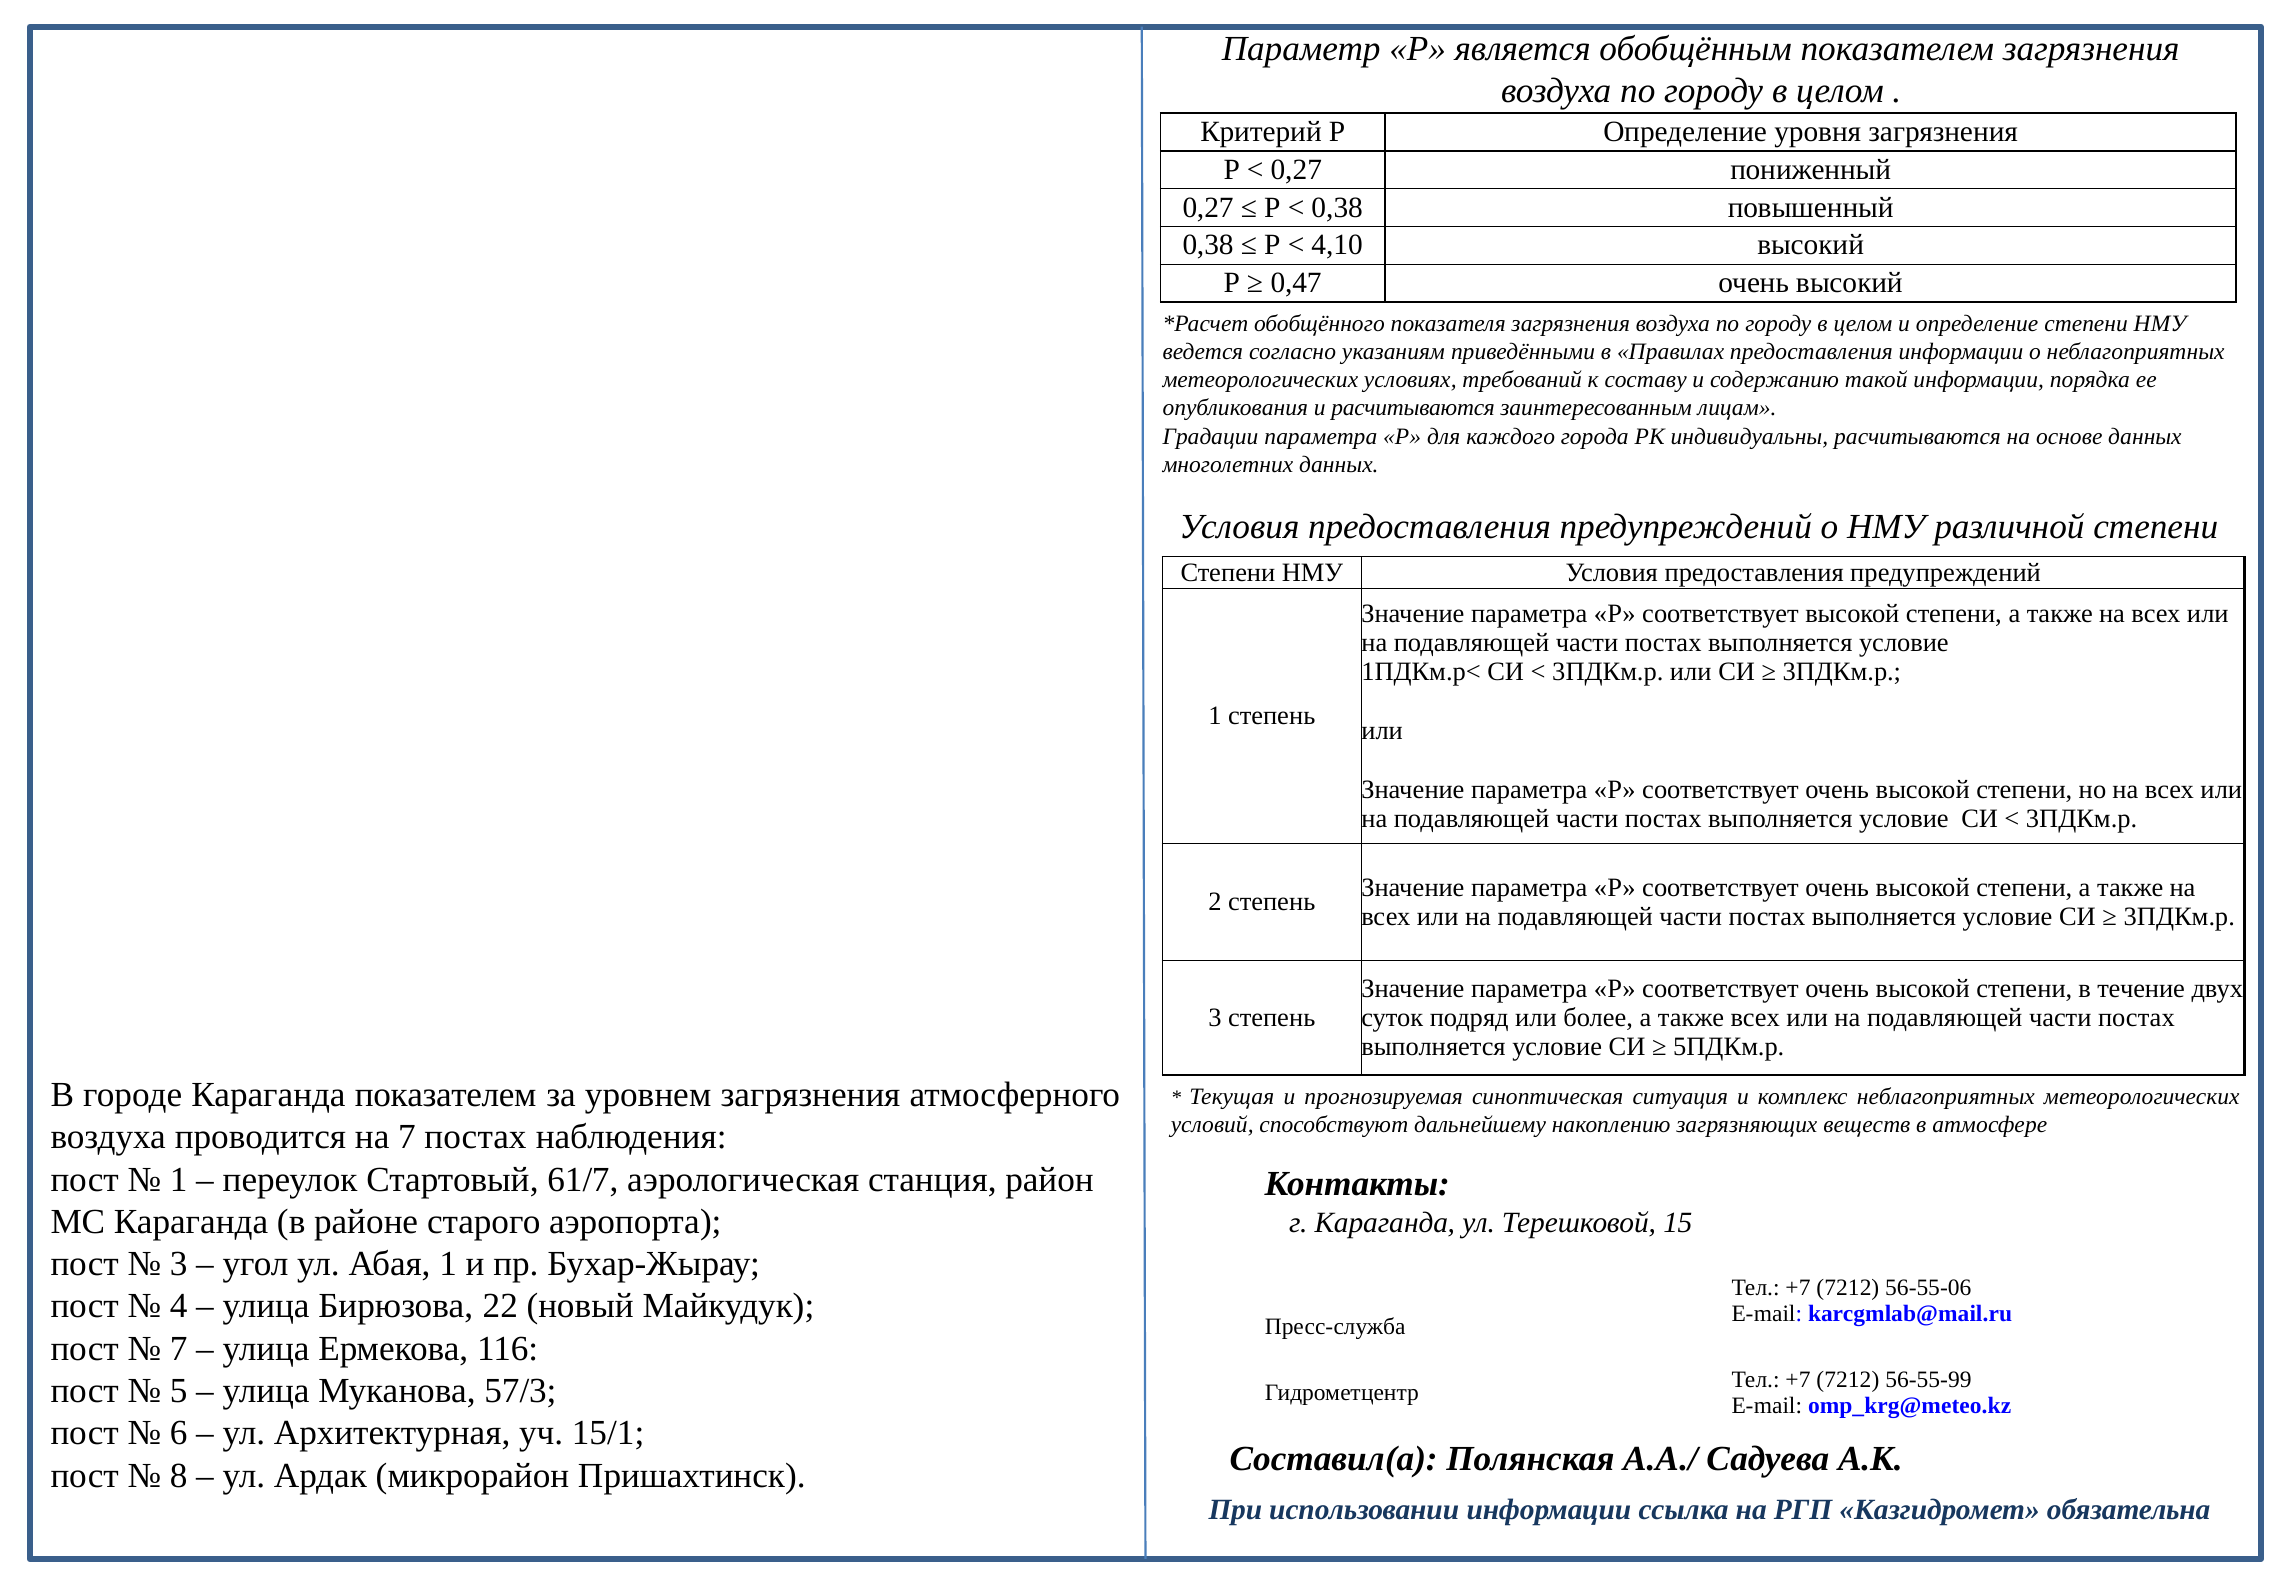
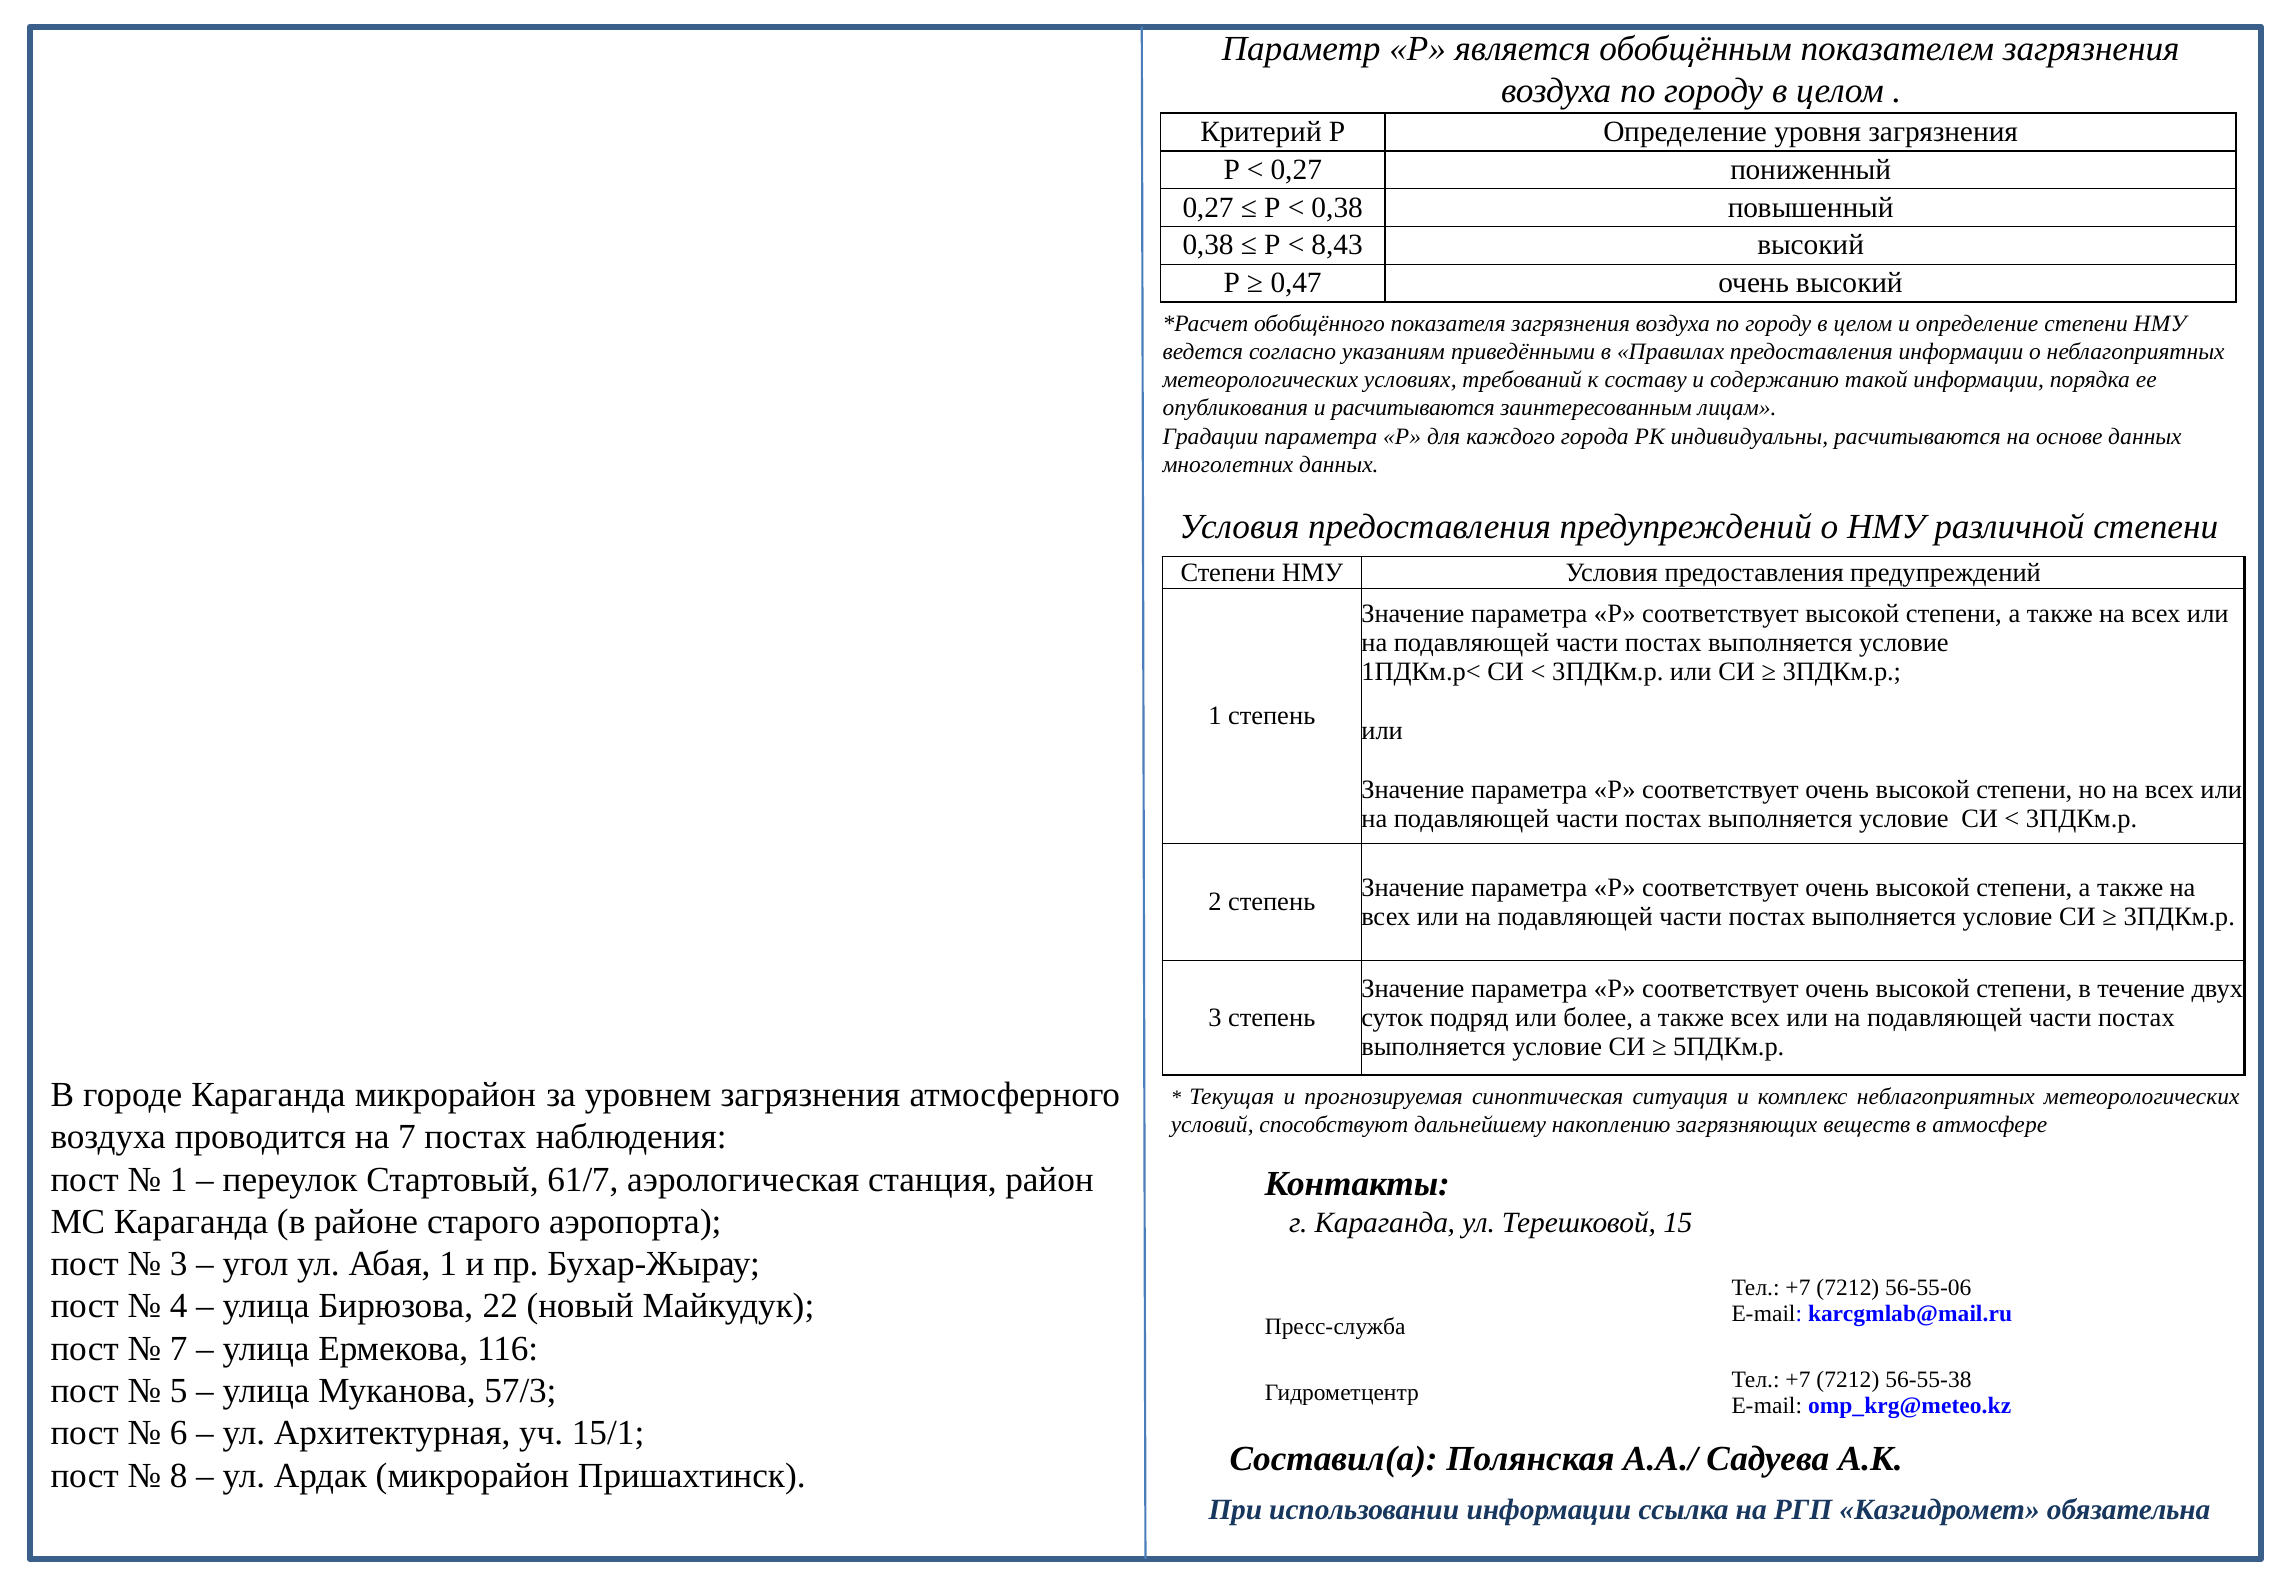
4,10: 4,10 -> 8,43
Караганда показателем: показателем -> микрорайон
56-55-99: 56-55-99 -> 56-55-38
